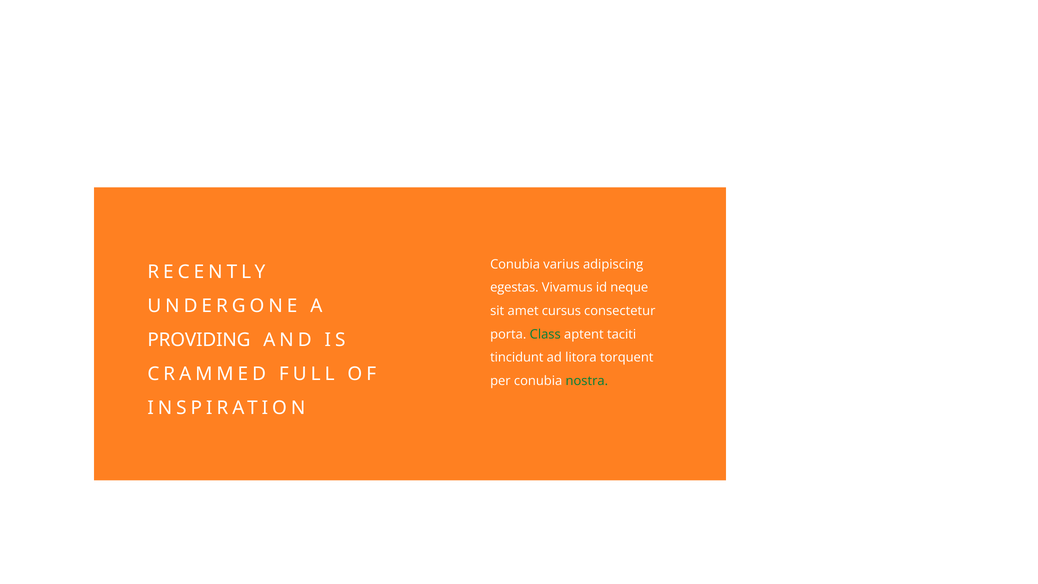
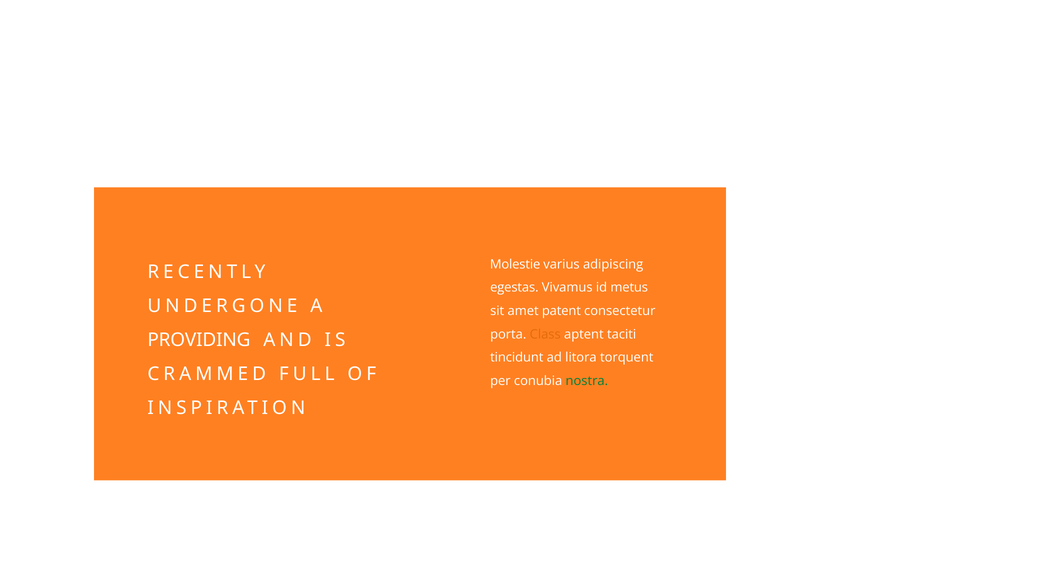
Conubia at (515, 264): Conubia -> Molestie
neque: neque -> metus
cursus: cursus -> patent
Class colour: green -> orange
